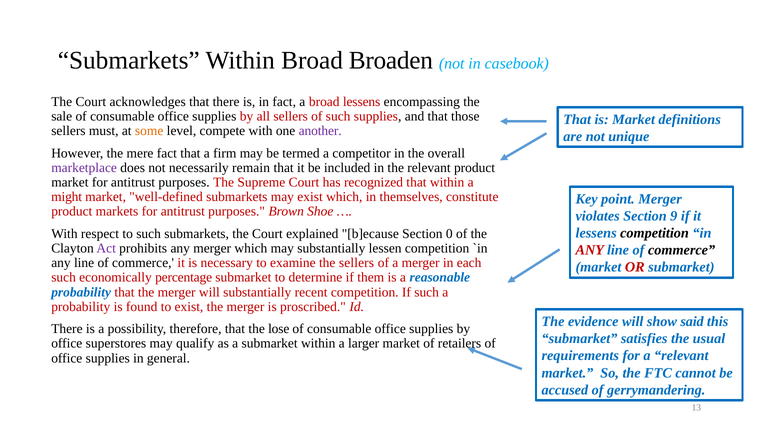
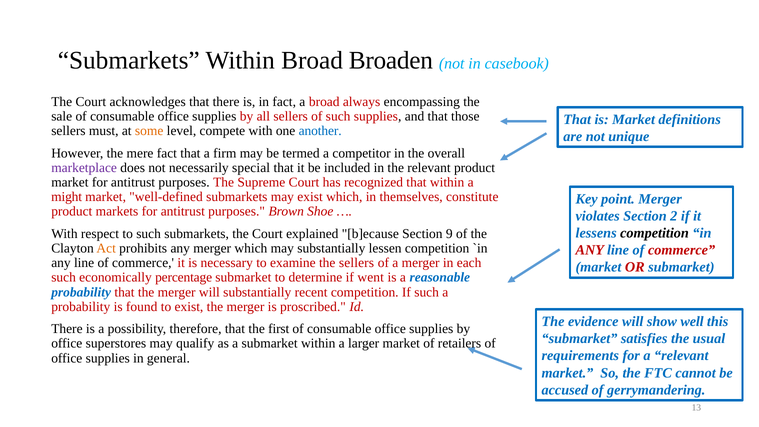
broad lessens: lessens -> always
another colour: purple -> blue
remain: remain -> special
9: 9 -> 2
0: 0 -> 9
Act colour: purple -> orange
commerce at (682, 250) colour: black -> red
them: them -> went
said: said -> well
lose: lose -> first
